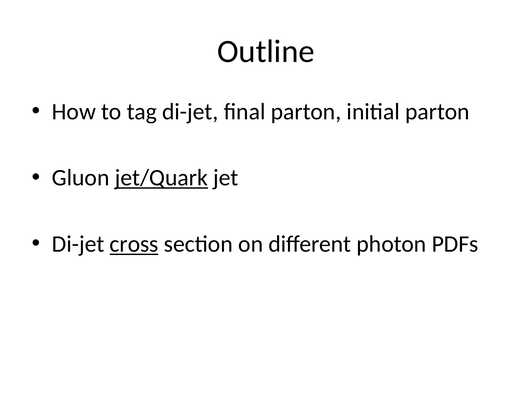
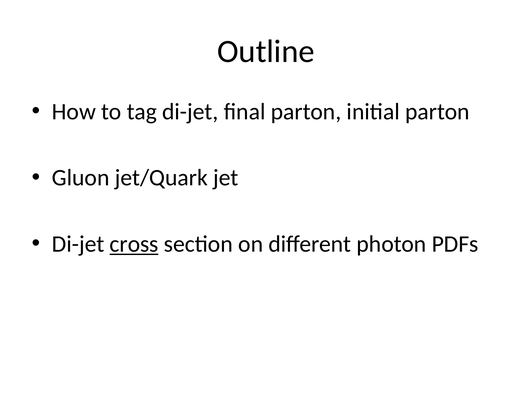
jet/Quark underline: present -> none
